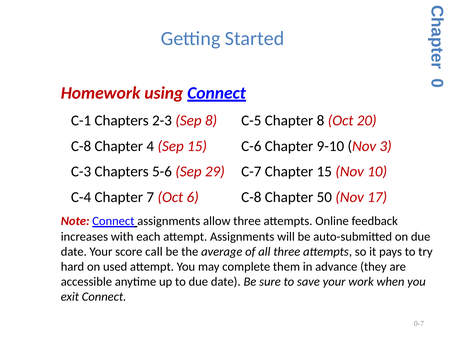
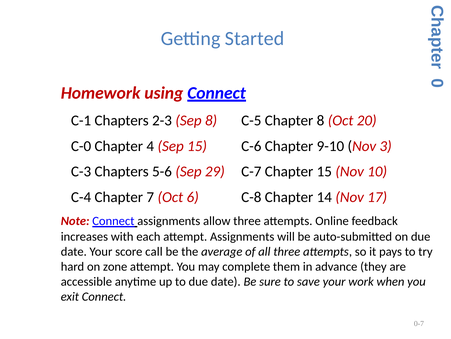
C-8 at (81, 146): C-8 -> C-0
50: 50 -> 14
used: used -> zone
